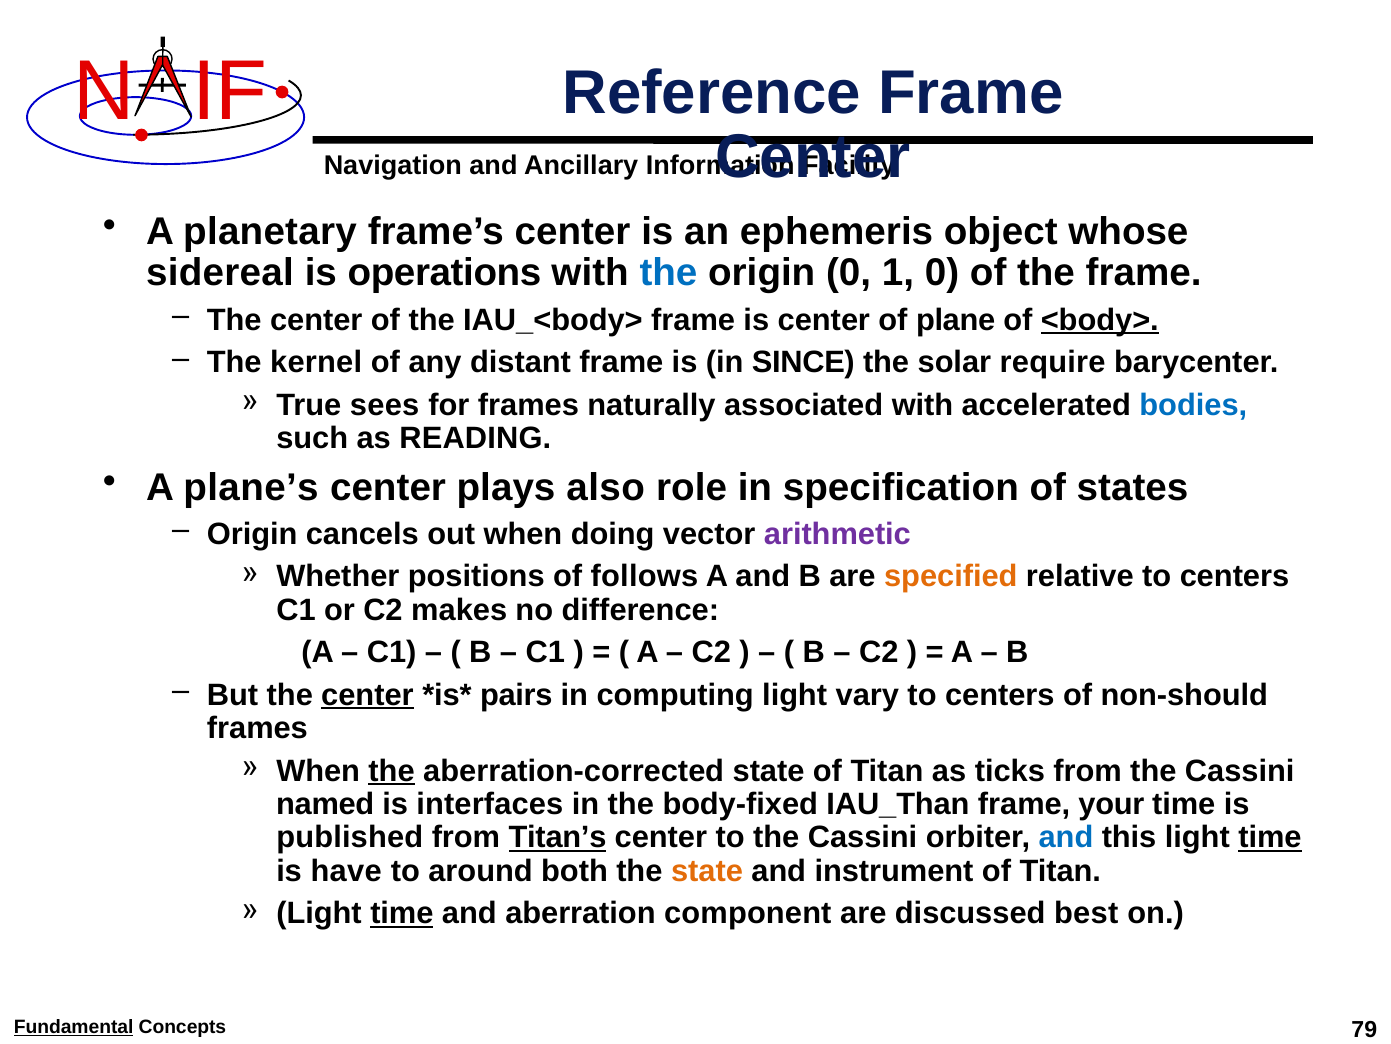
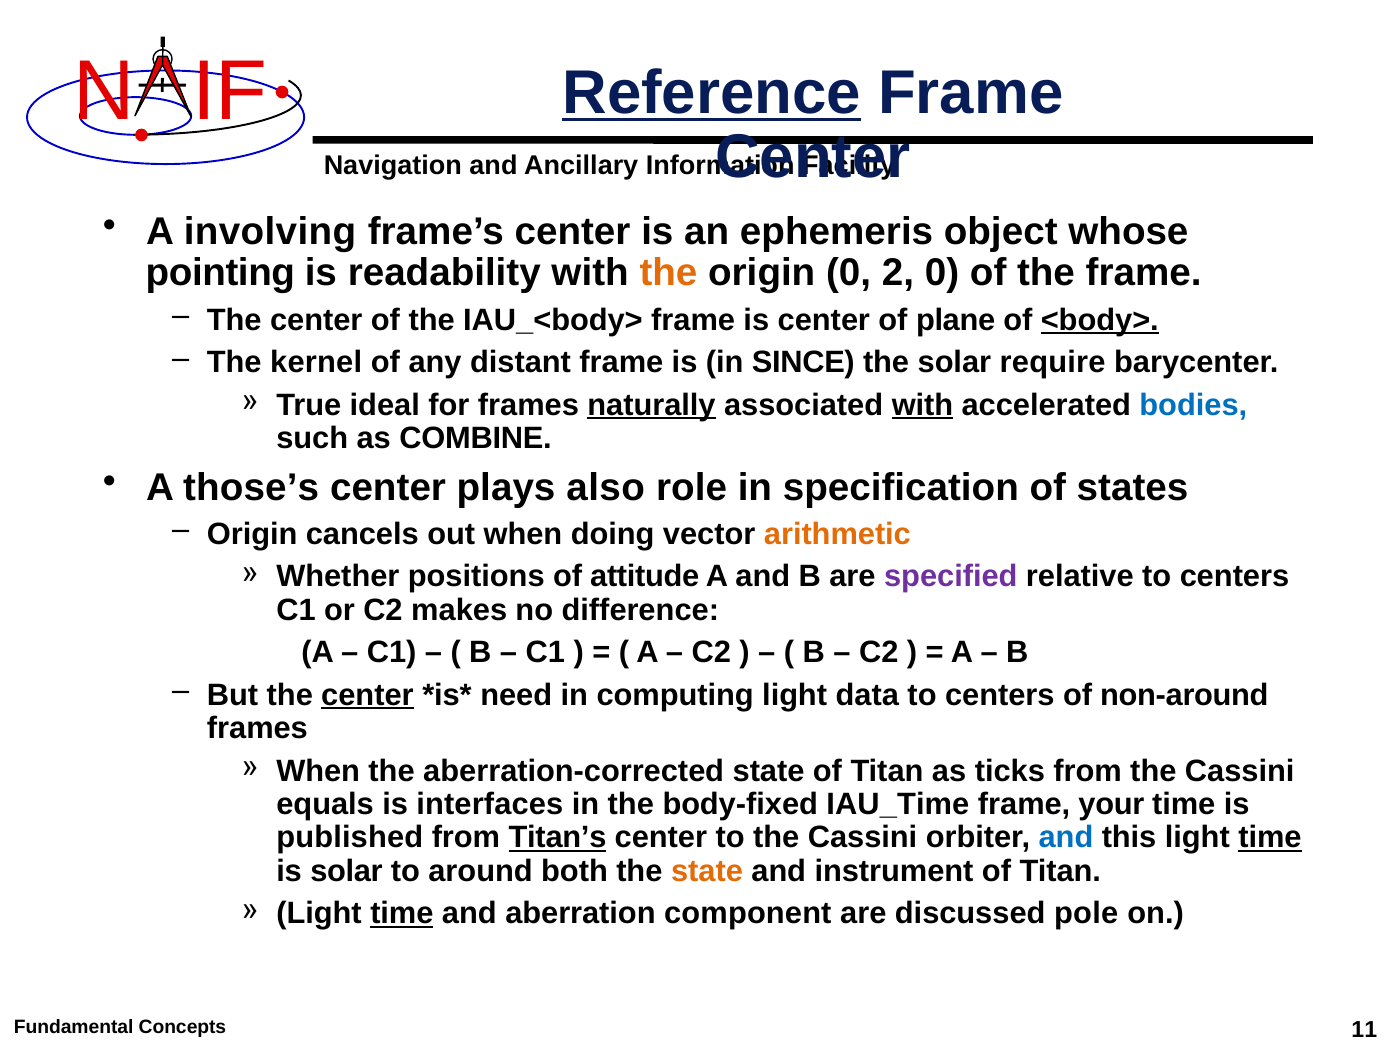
Reference underline: none -> present
planetary: planetary -> involving
sidereal: sidereal -> pointing
operations: operations -> readability
the at (669, 273) colour: blue -> orange
1: 1 -> 2
sees: sees -> ideal
naturally underline: none -> present
with at (922, 405) underline: none -> present
READING: READING -> COMBINE
plane’s: plane’s -> those’s
arithmetic colour: purple -> orange
follows: follows -> attitude
specified colour: orange -> purple
pairs: pairs -> need
vary: vary -> data
non-should: non-should -> non-around
the at (392, 771) underline: present -> none
named: named -> equals
IAU_Than: IAU_Than -> IAU_Time
is have: have -> solar
best: best -> pole
Fundamental underline: present -> none
79: 79 -> 11
